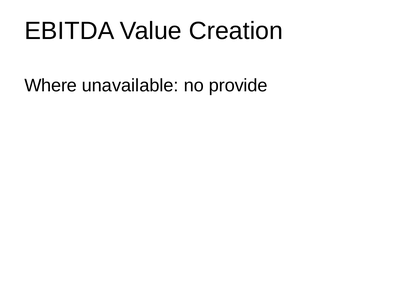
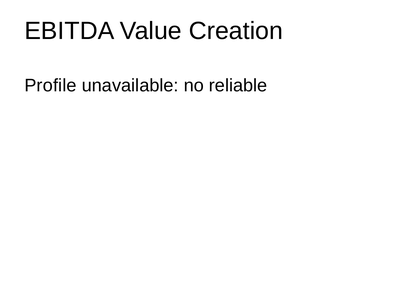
Where: Where -> Profile
provide: provide -> reliable
